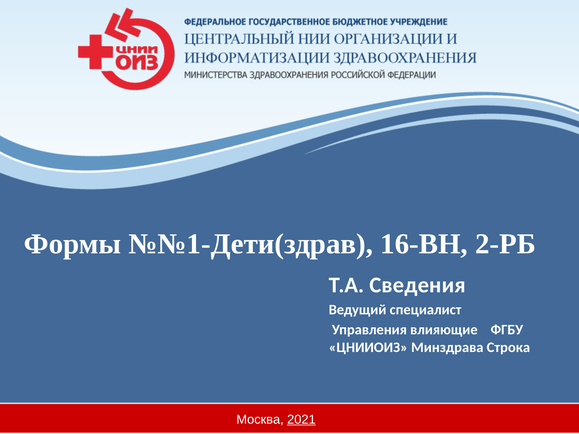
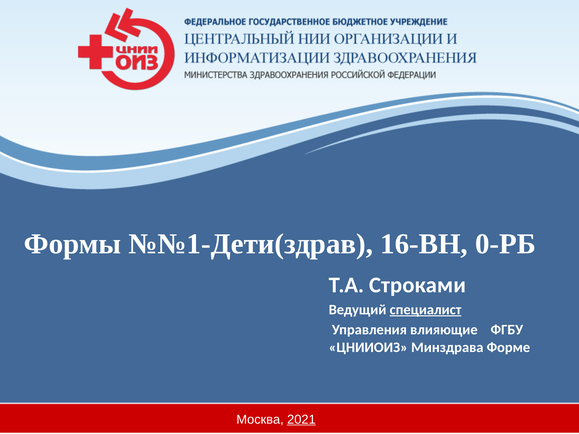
2-РБ: 2-РБ -> 0-РБ
Сведения: Сведения -> Строками
специалист underline: none -> present
Строка: Строка -> Форме
